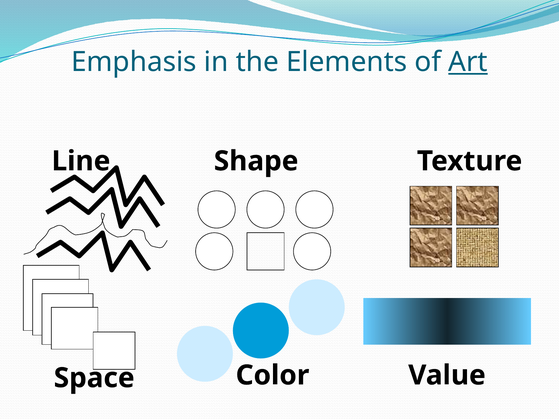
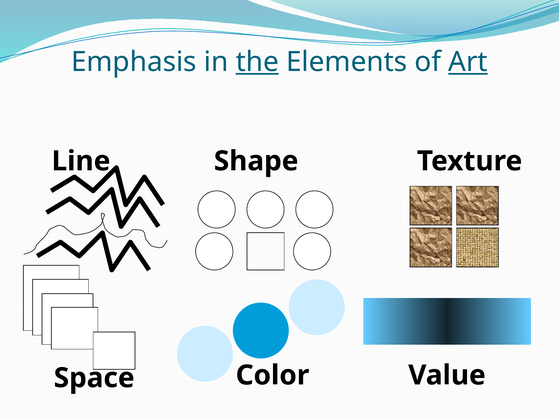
the underline: none -> present
